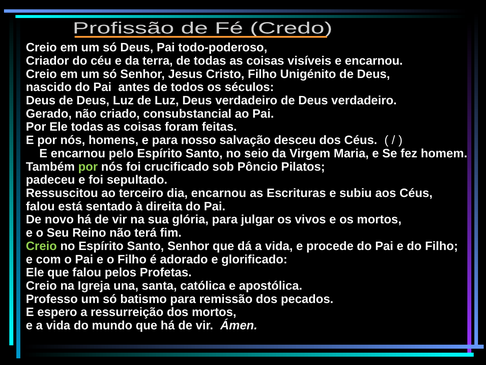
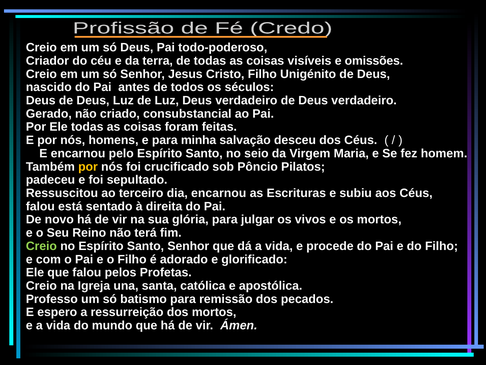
visíveis e encarnou: encarnou -> omissões
nosso: nosso -> minha
por at (88, 166) colour: light green -> yellow
